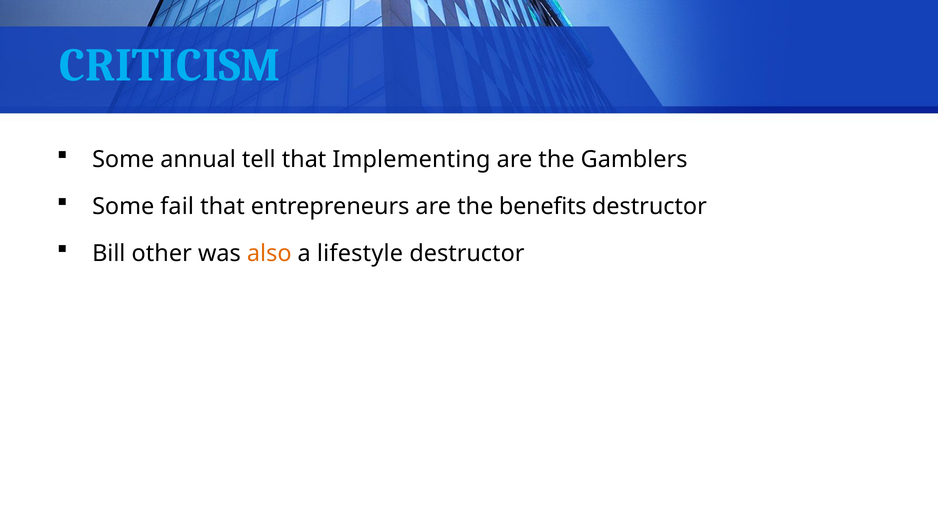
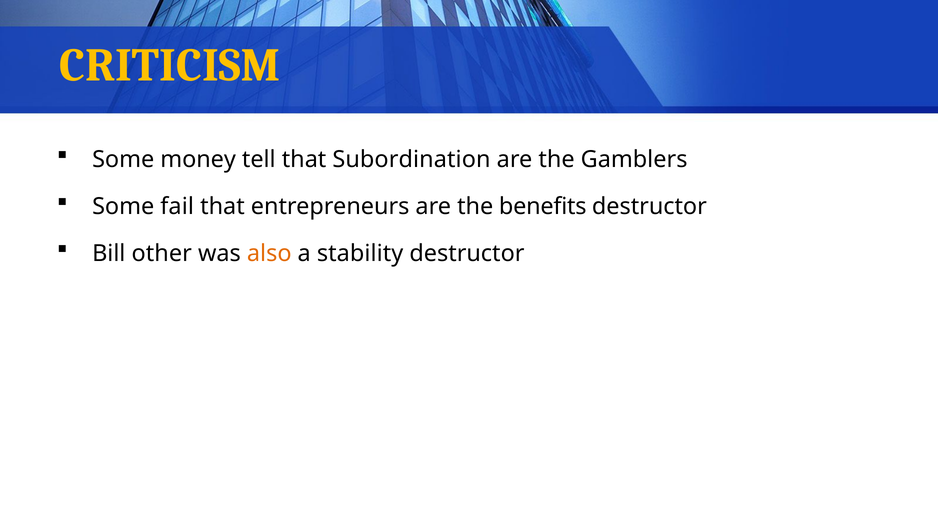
CRITICISM colour: light blue -> yellow
annual: annual -> money
Implementing: Implementing -> Subordination
lifestyle: lifestyle -> stability
